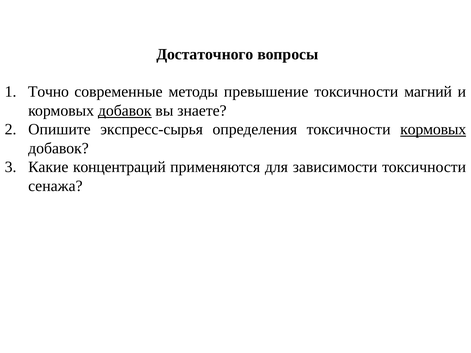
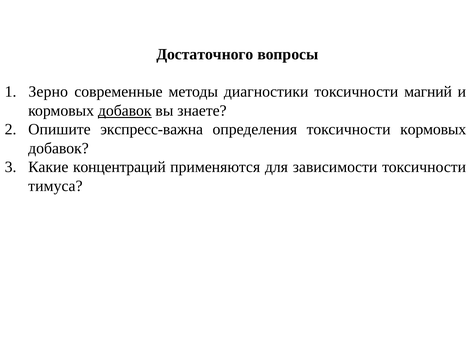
Точно: Точно -> Зерно
превышение: превышение -> диагностики
экспресс-сырья: экспресс-сырья -> экспресс-важна
кормовых at (433, 130) underline: present -> none
сенажа: сенажа -> тимуса
